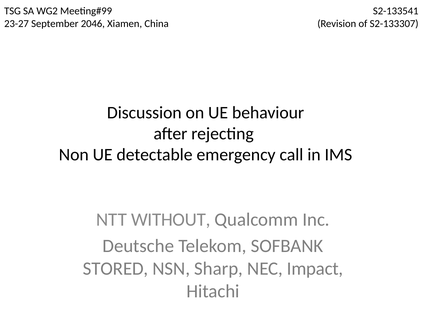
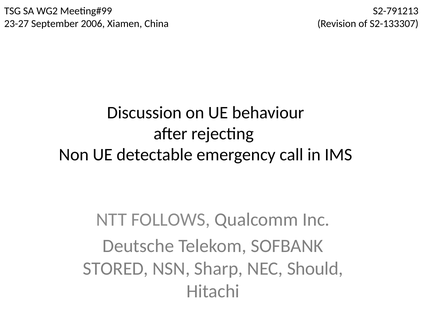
S2-133541: S2-133541 -> S2-791213
2046: 2046 -> 2006
WITHOUT: WITHOUT -> FOLLOWS
Impact: Impact -> Should
